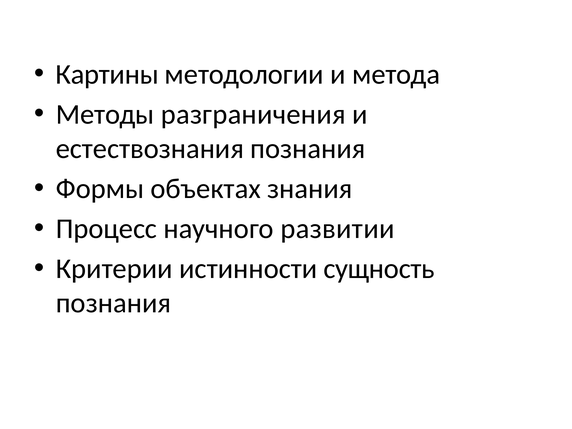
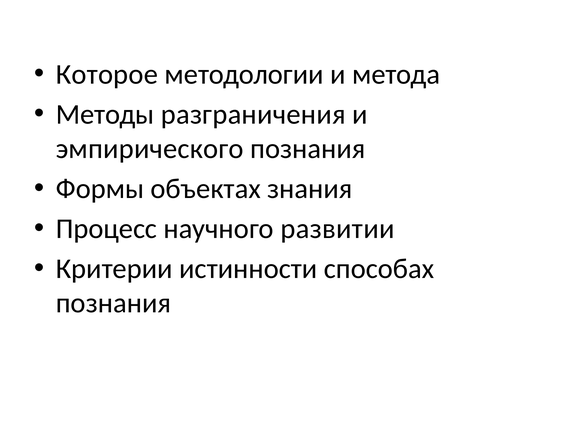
Картины: Картины -> Которое
естествознания: естествознания -> эмпирического
сущность: сущность -> способах
